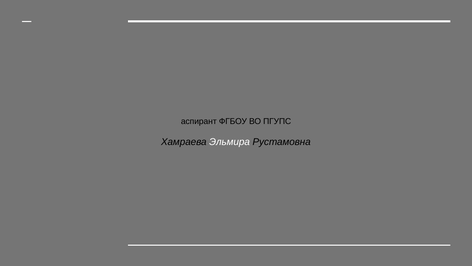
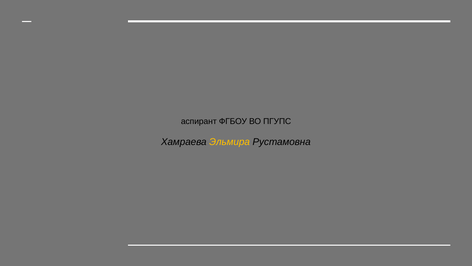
Эльмира colour: white -> yellow
